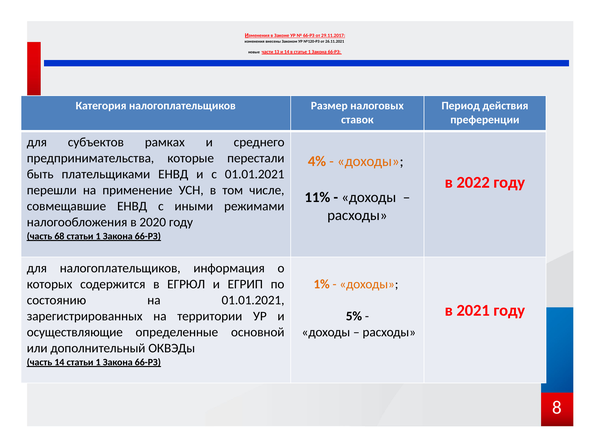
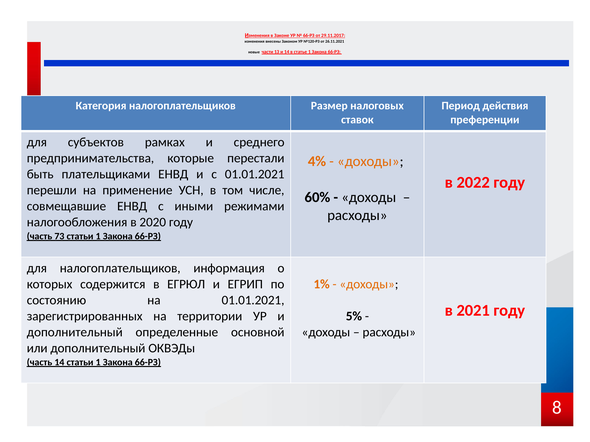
11%: 11% -> 60%
68: 68 -> 73
осуществляющие at (75, 333): осуществляющие -> дополнительный
